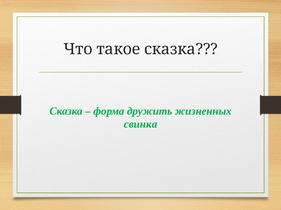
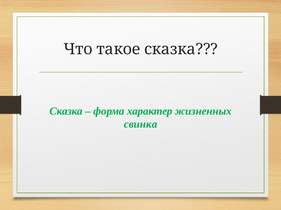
дружить: дружить -> характер
